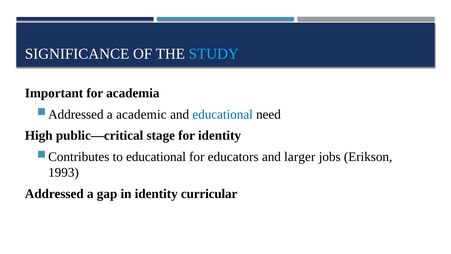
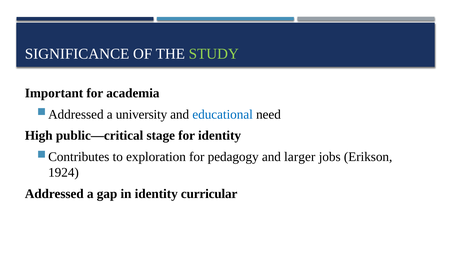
STUDY colour: light blue -> light green
academic: academic -> university
to educational: educational -> exploration
educators: educators -> pedagogy
1993: 1993 -> 1924
